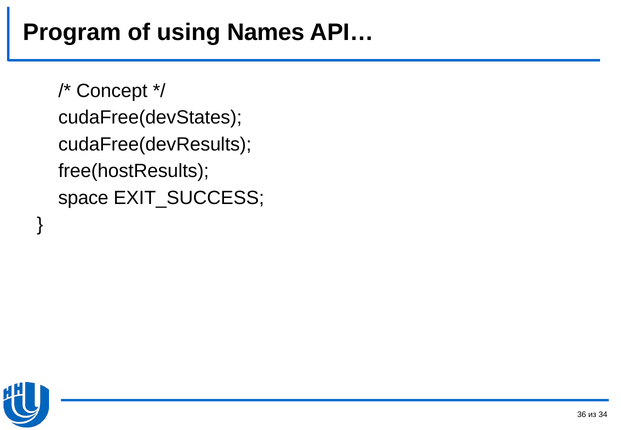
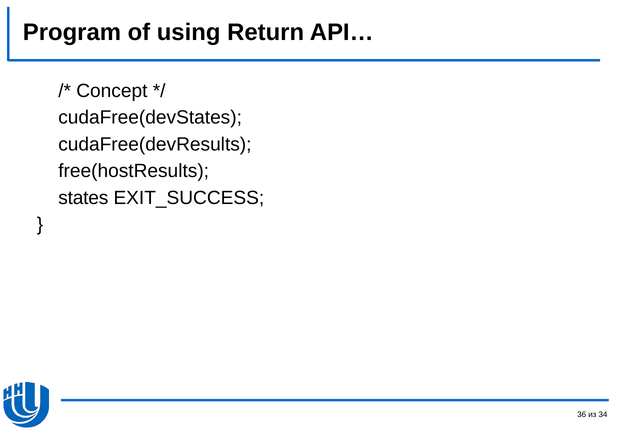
Names: Names -> Return
space: space -> states
